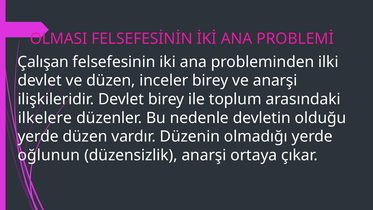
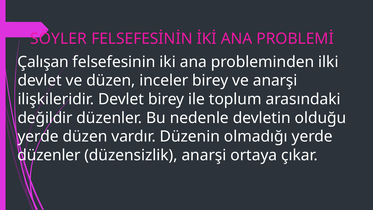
OLMASI: OLMASI -> SÖYLER
ilkelere: ilkelere -> değildir
oğlunun at (49, 155): oğlunun -> düzenler
